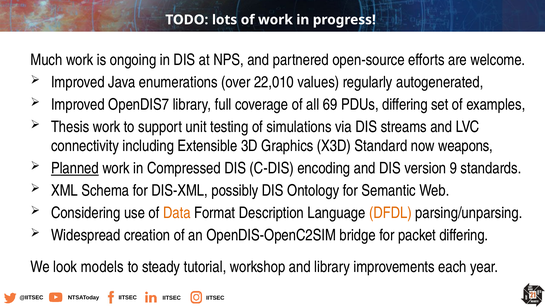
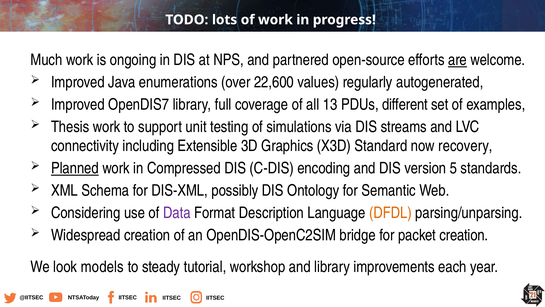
are underline: none -> present
22,010: 22,010 -> 22,600
69: 69 -> 13
PDUs differing: differing -> different
weapons: weapons -> recovery
9: 9 -> 5
Data colour: orange -> purple
packet differing: differing -> creation
